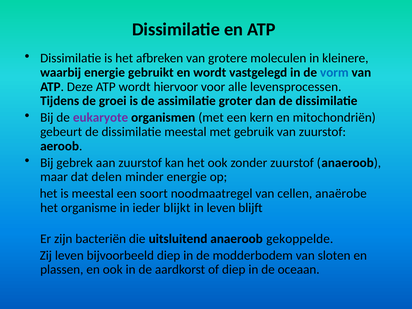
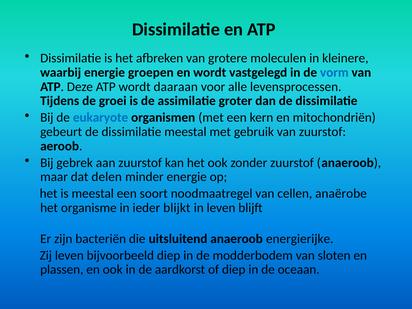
gebruikt: gebruikt -> groepen
hiervoor: hiervoor -> daaraan
eukaryote colour: purple -> blue
gekoppelde: gekoppelde -> energierijke
